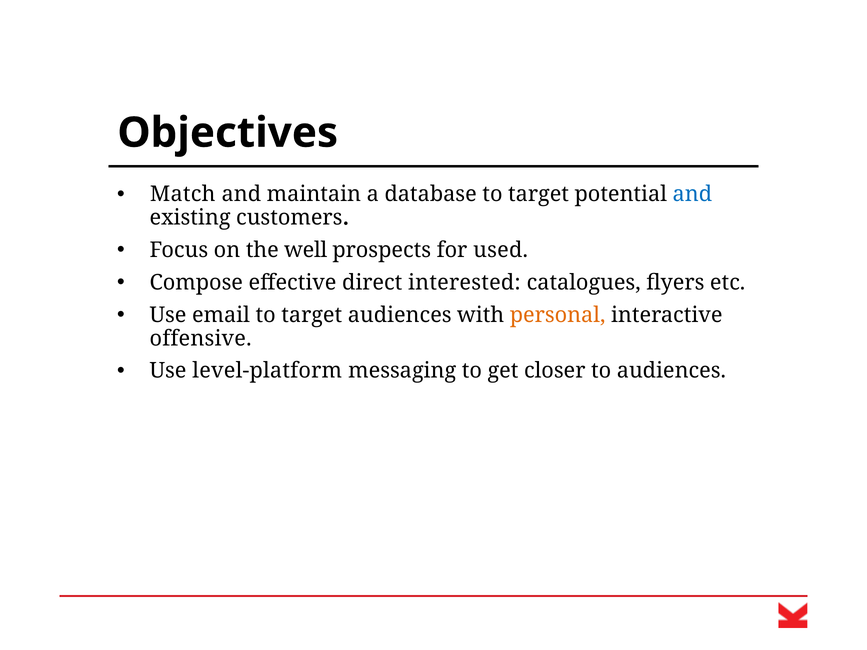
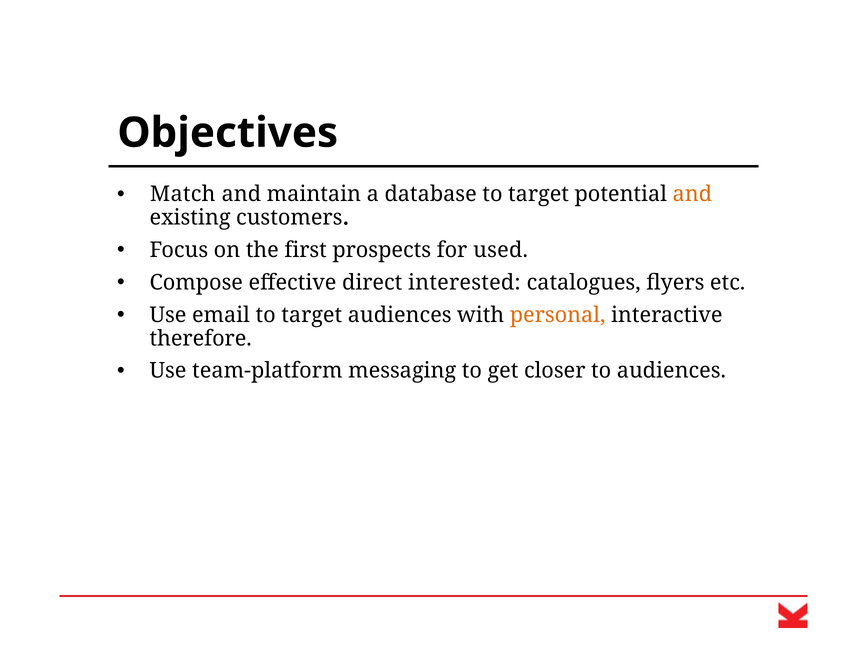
and at (692, 194) colour: blue -> orange
well: well -> first
offensive: offensive -> therefore
level-platform: level-platform -> team-platform
